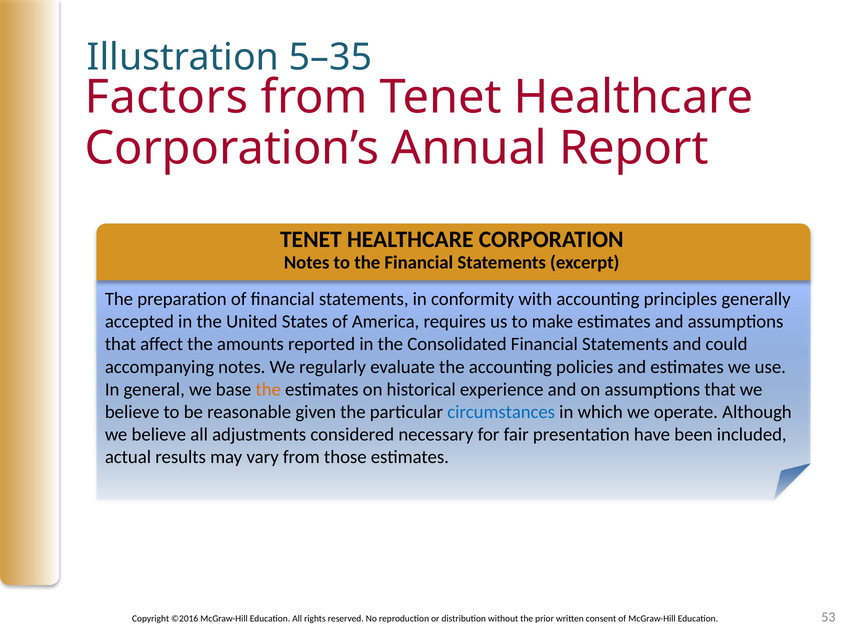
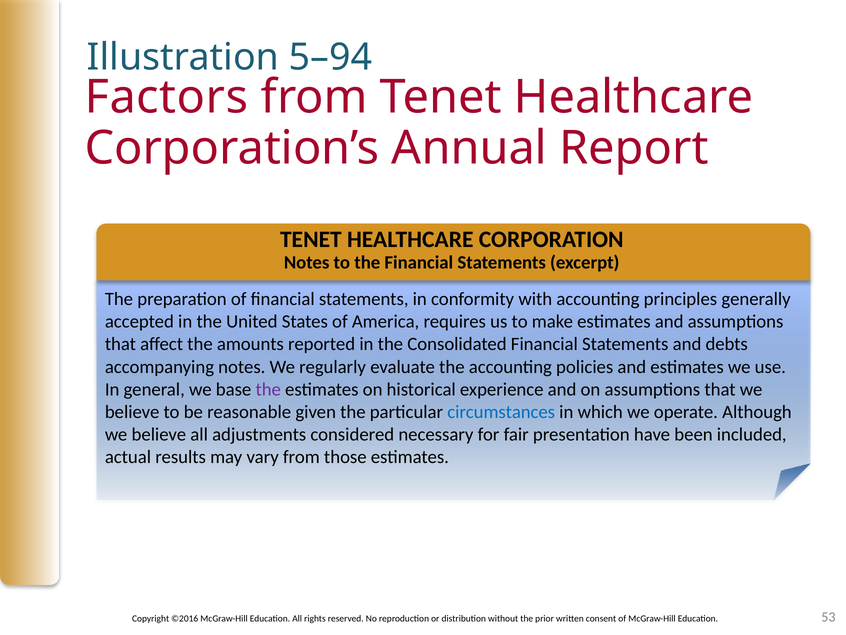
5–35: 5–35 -> 5–94
could: could -> debts
the at (268, 389) colour: orange -> purple
